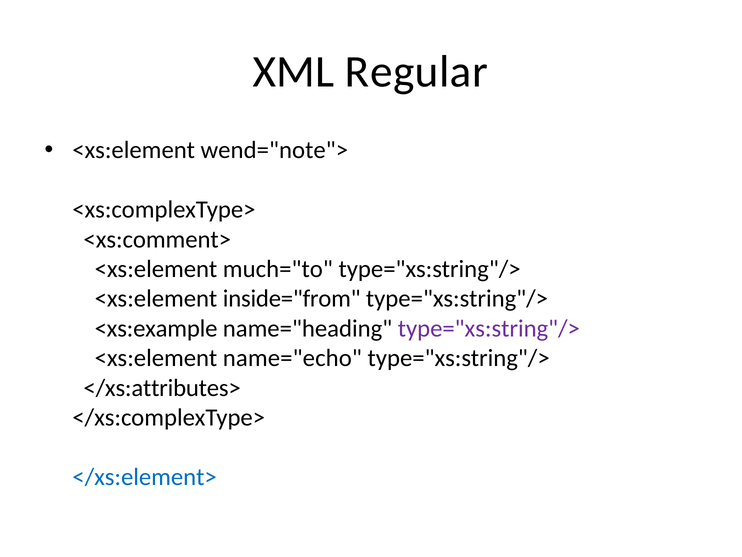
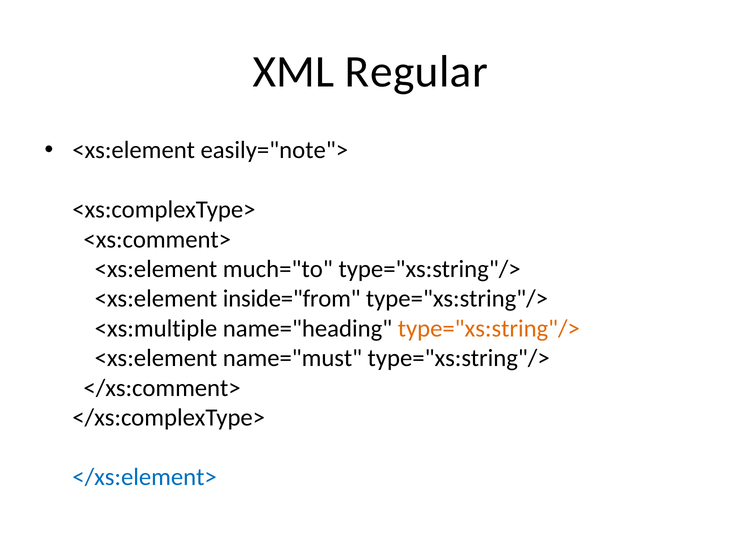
wend="note">: wend="note"> -> easily="note">
<xs:example: <xs:example -> <xs:multiple
type="xs:string"/> at (489, 328) colour: purple -> orange
name="echo: name="echo -> name="must
</xs:attributes>: </xs:attributes> -> </xs:comment>
